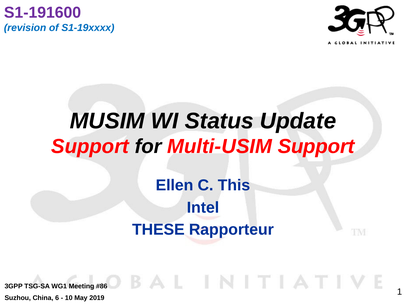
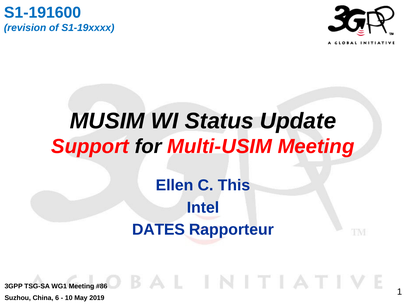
S1-191600 colour: purple -> blue
Multi-USIM Support: Support -> Meeting
THESE: THESE -> DATES
